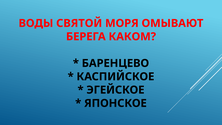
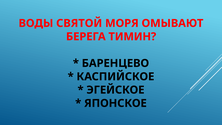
КАКОМ: КАКОМ -> ТИМИН
